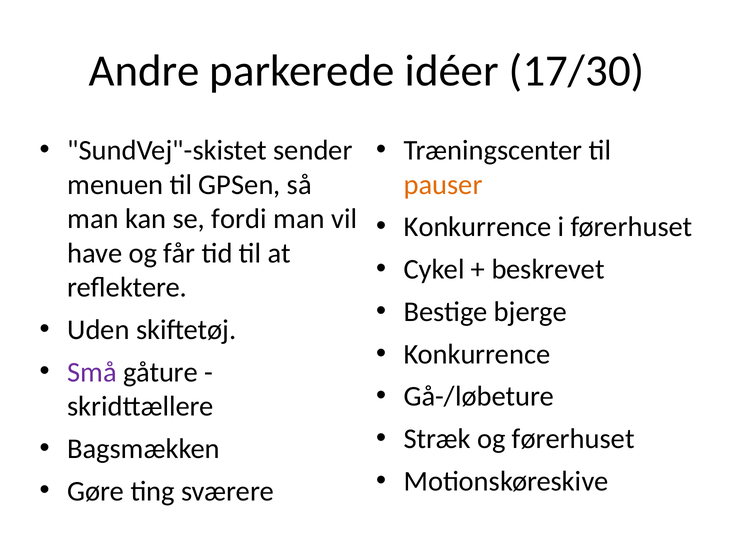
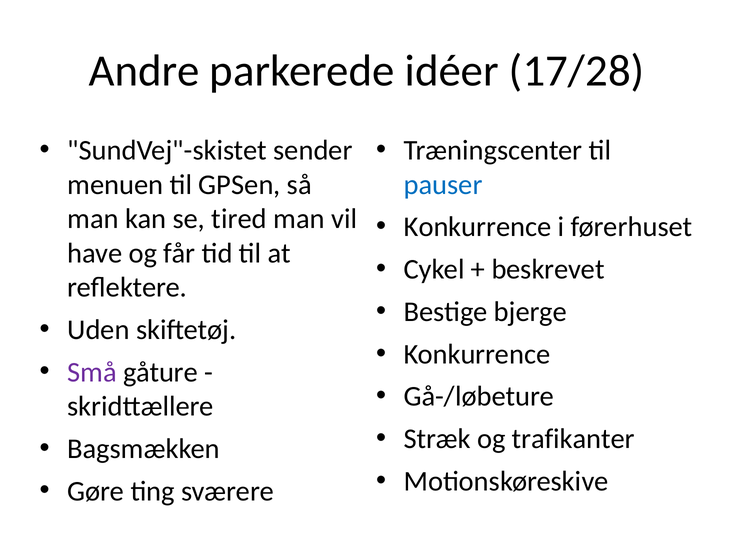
17/30: 17/30 -> 17/28
pauser colour: orange -> blue
fordi: fordi -> tired
og førerhuset: førerhuset -> trafikanter
